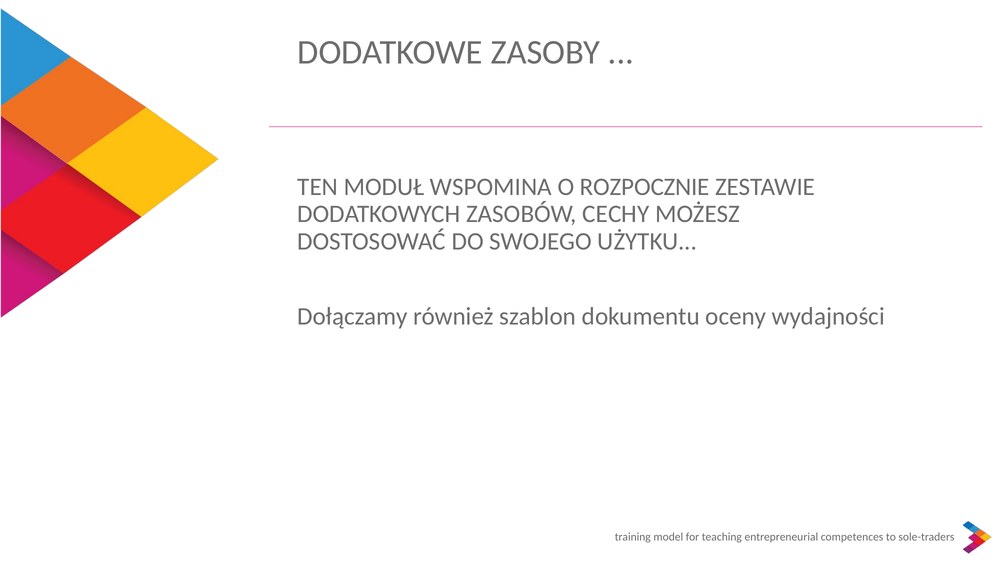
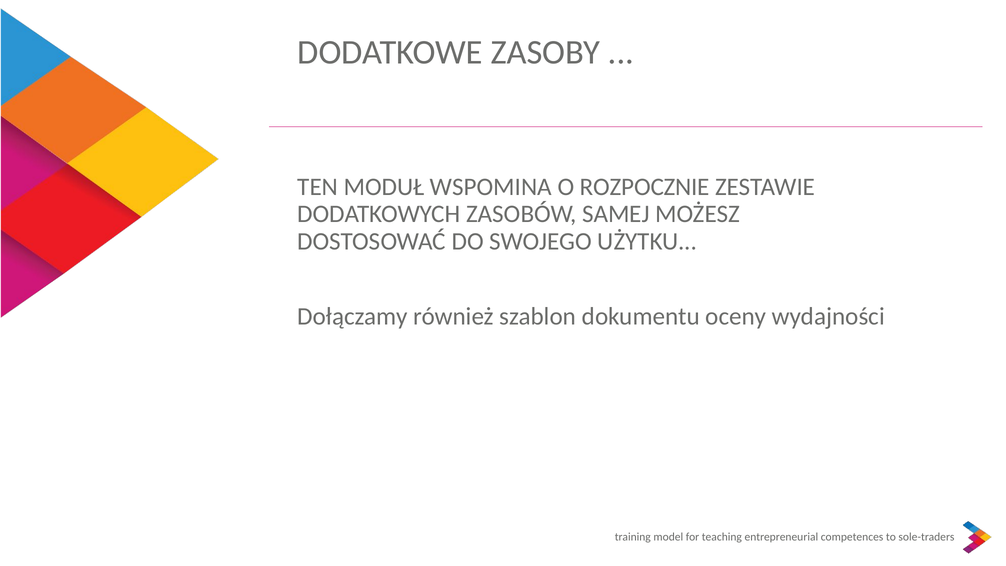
CECHY: CECHY -> SAMEJ
